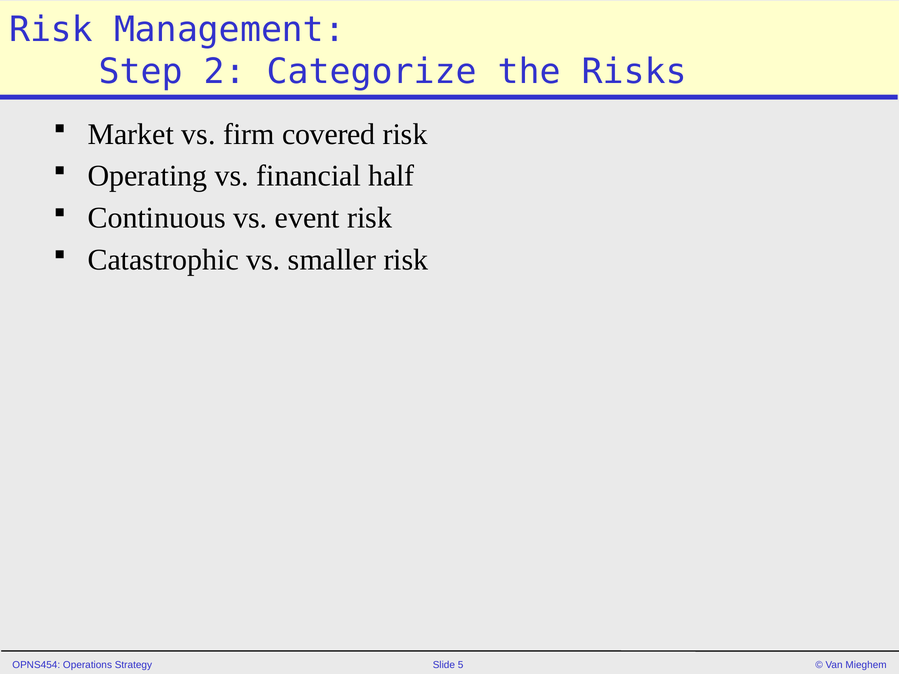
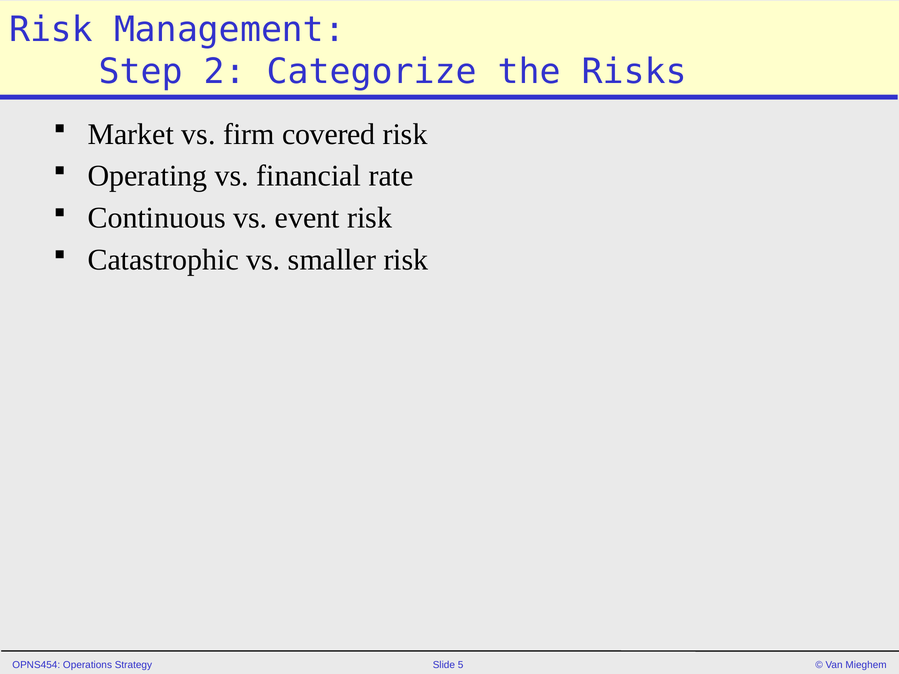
half: half -> rate
